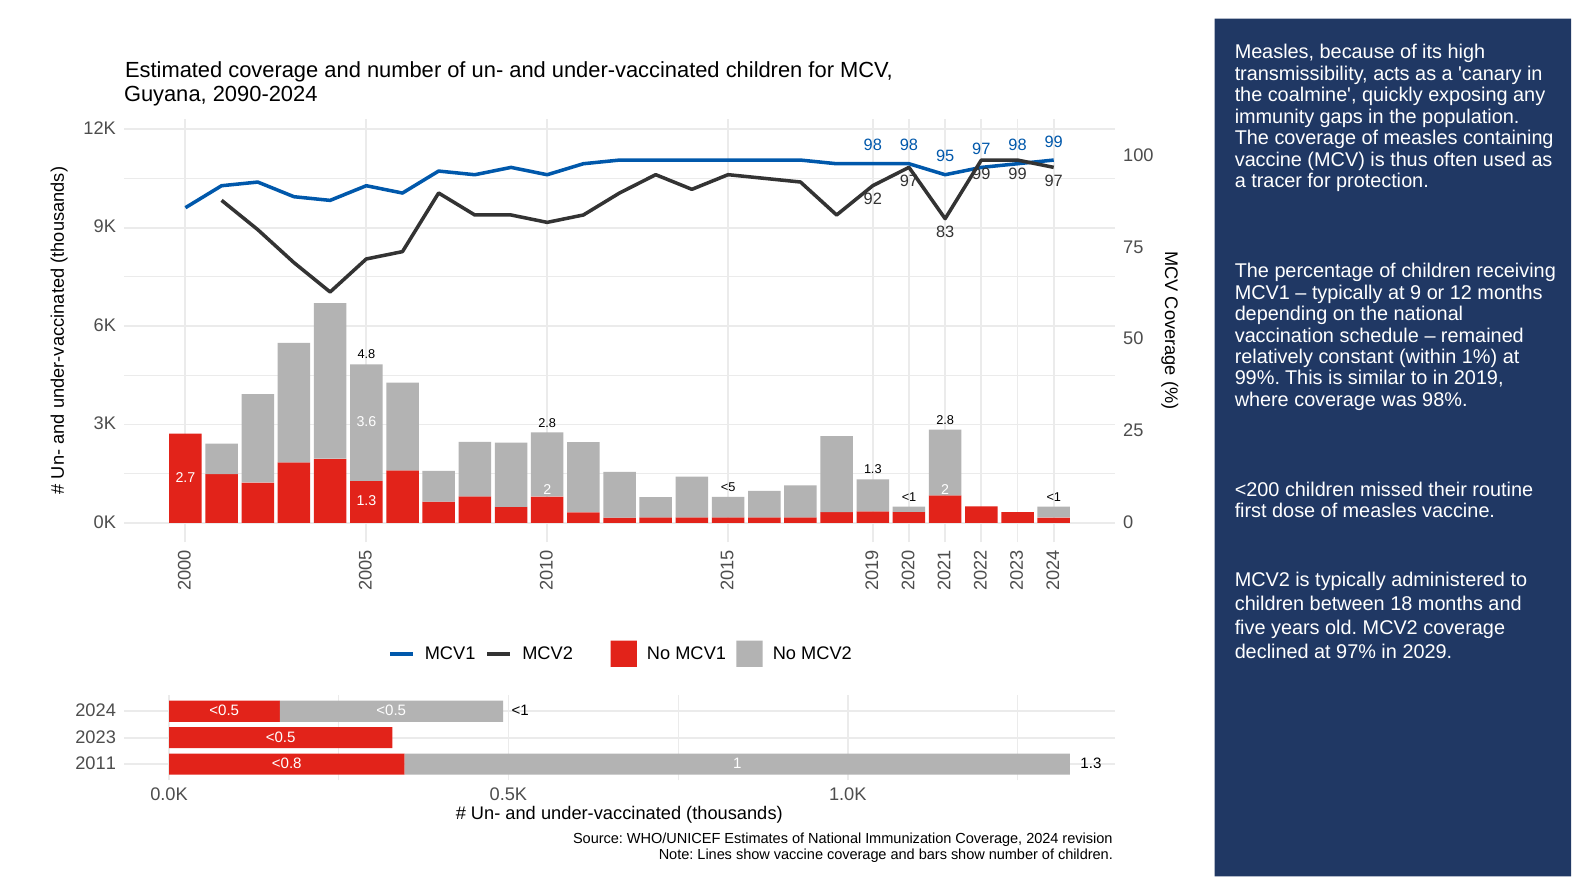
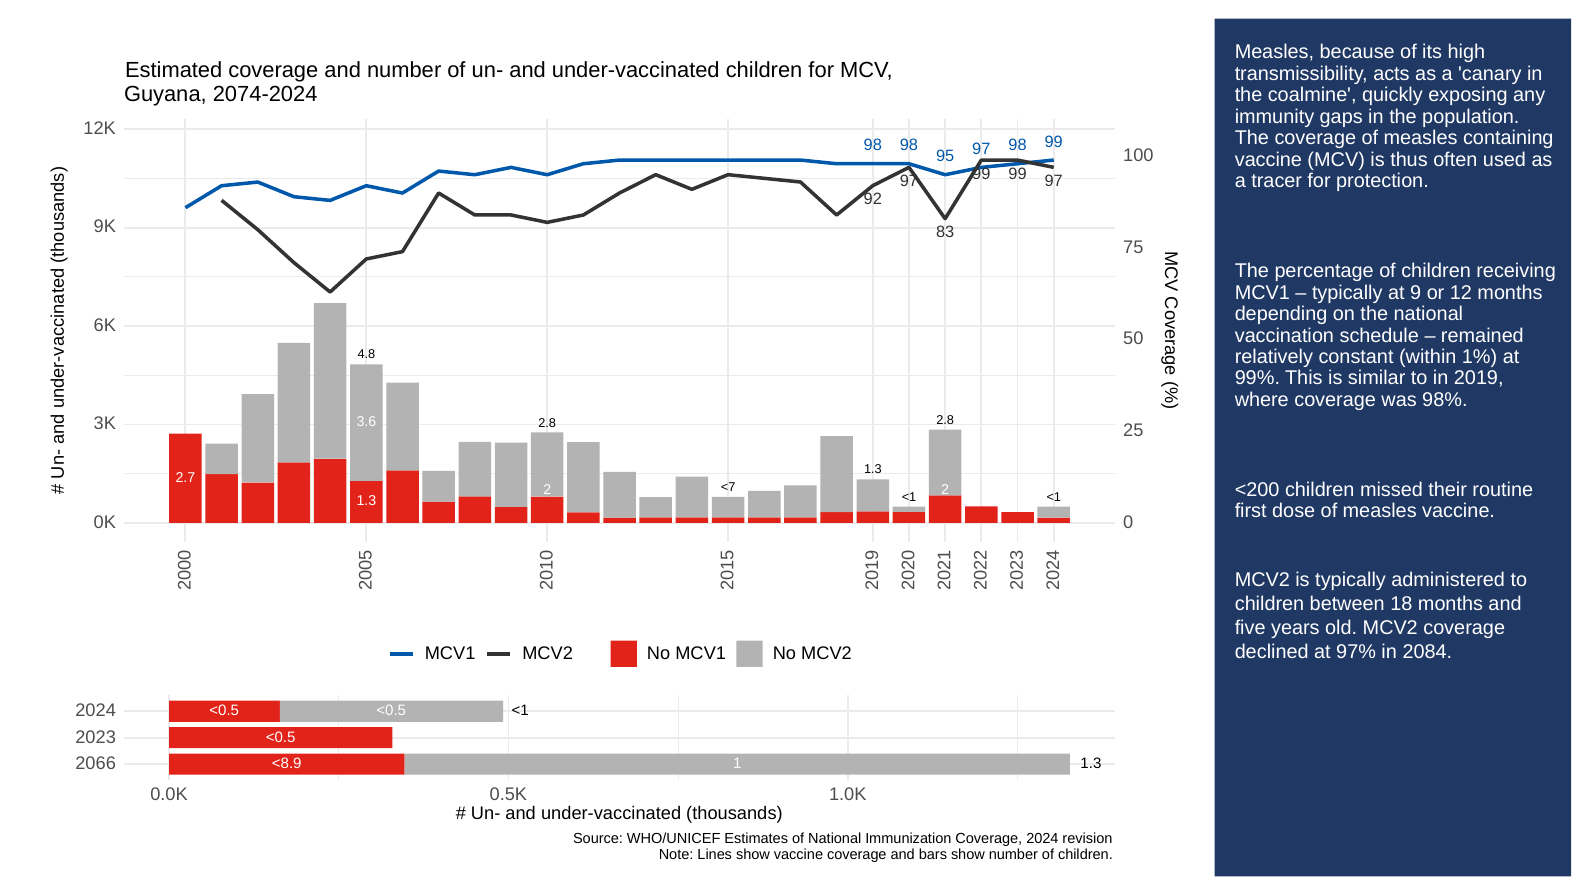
2090-2024: 2090-2024 -> 2074-2024
<5: <5 -> <7
2029: 2029 -> 2084
2011: 2011 -> 2066
<0.8: <0.8 -> <8.9
